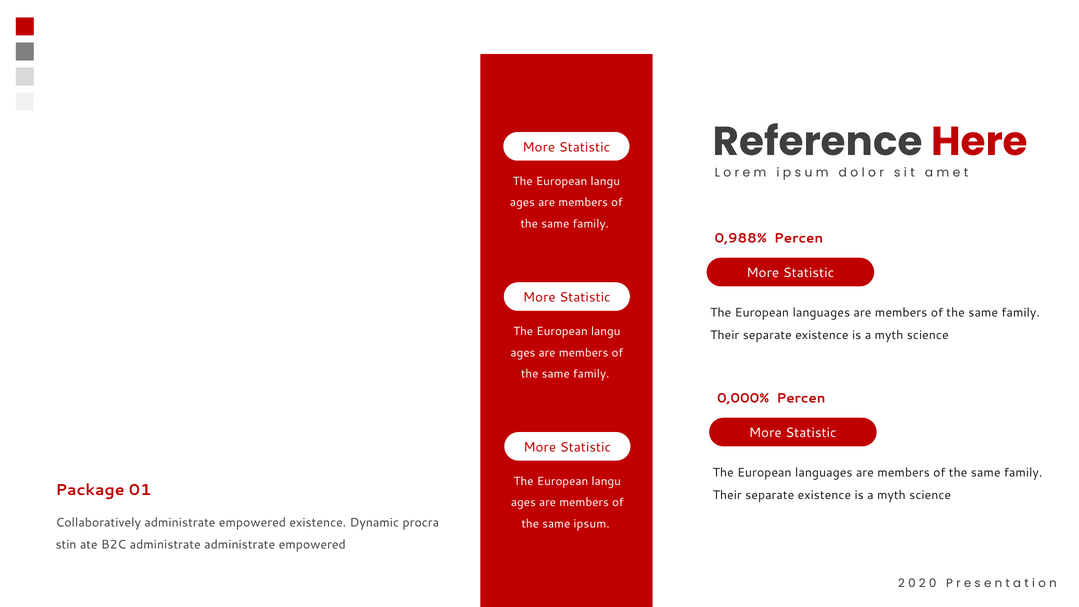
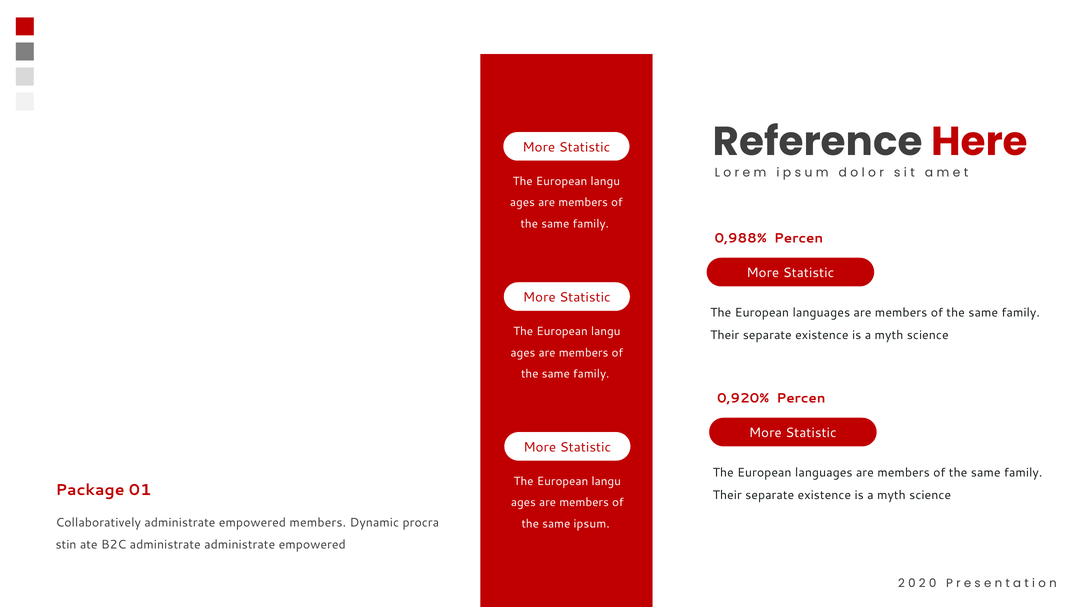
0,000%: 0,000% -> 0,920%
empowered existence: existence -> members
